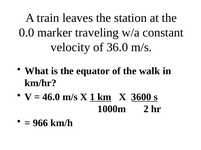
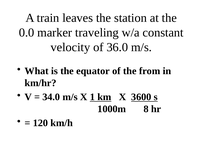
walk: walk -> from
46.0: 46.0 -> 34.0
2: 2 -> 8
966: 966 -> 120
